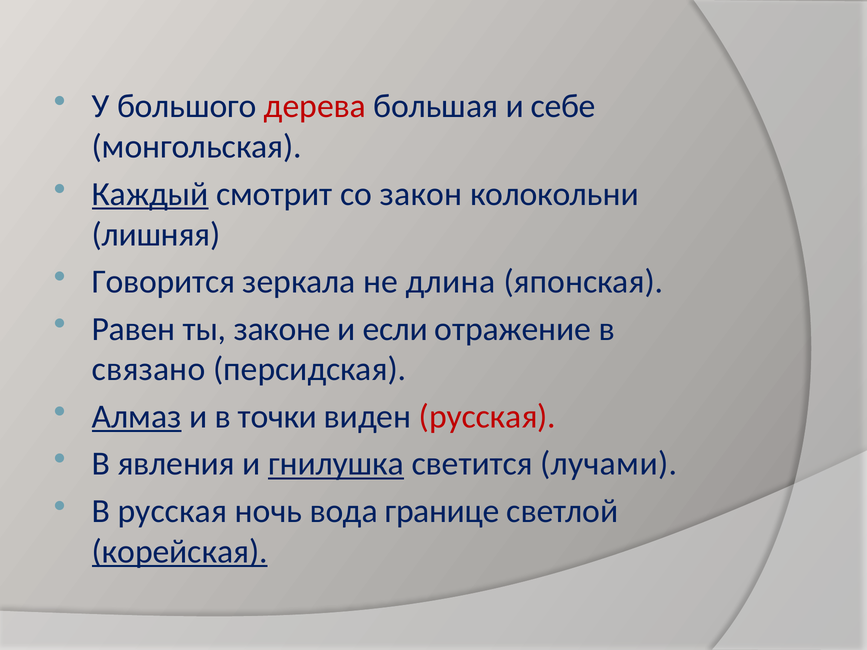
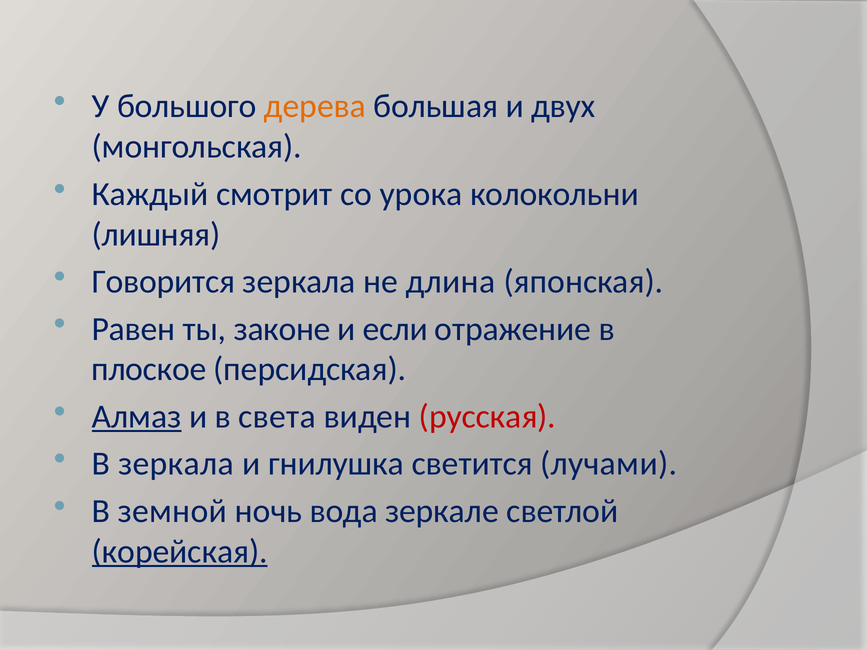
дерева colour: red -> orange
себе: себе -> двух
Каждый underline: present -> none
закон: закон -> урока
связано: связано -> плоское
точки: точки -> света
В явления: явления -> зеркала
гнилушка underline: present -> none
В русская: русская -> земной
границе: границе -> зеркале
